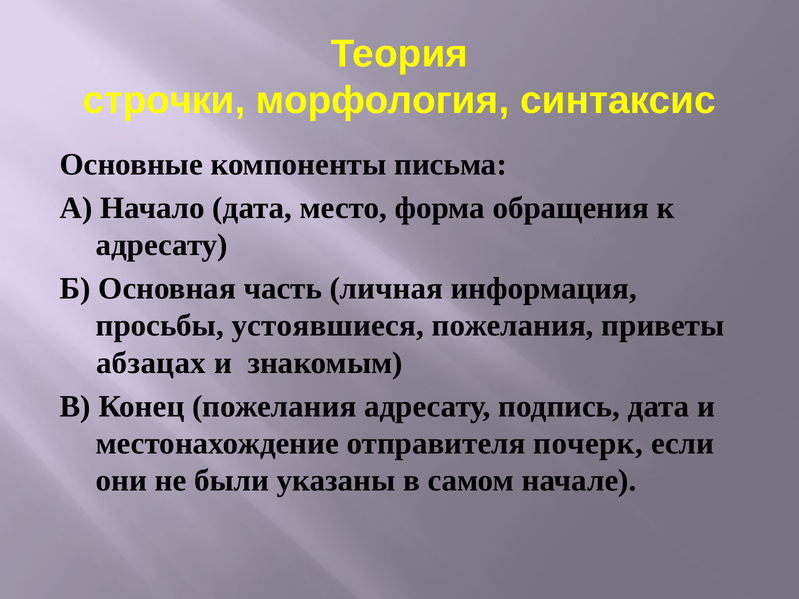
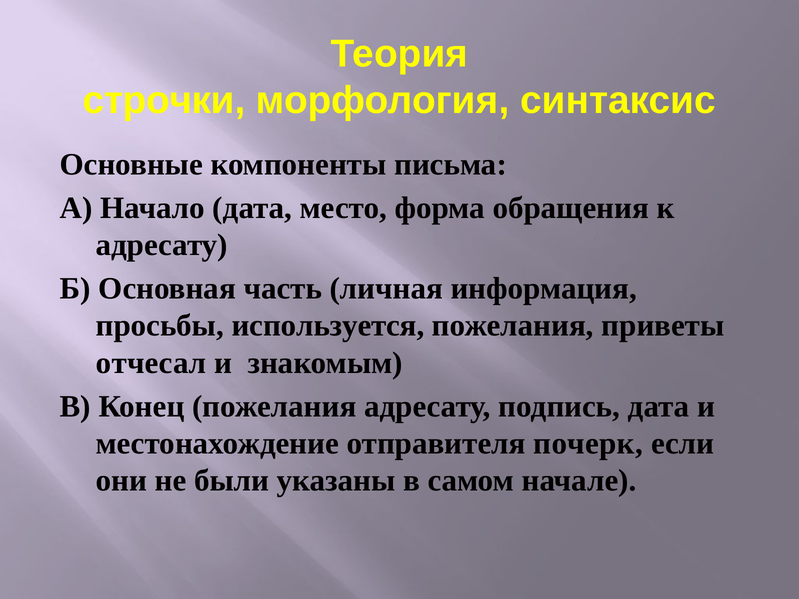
устоявшиеся: устоявшиеся -> используется
абзацах: абзацах -> отчесал
